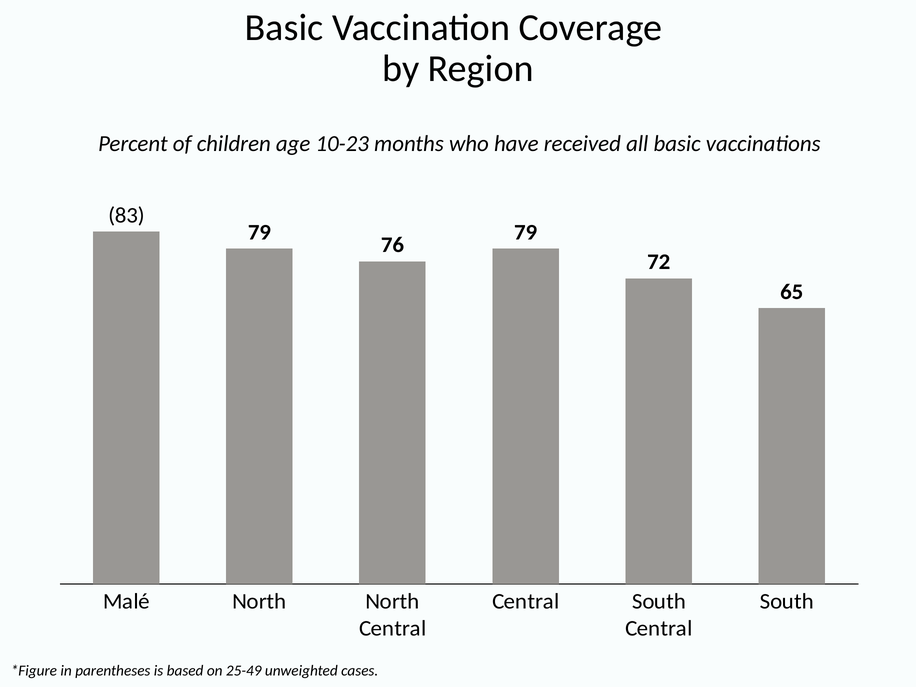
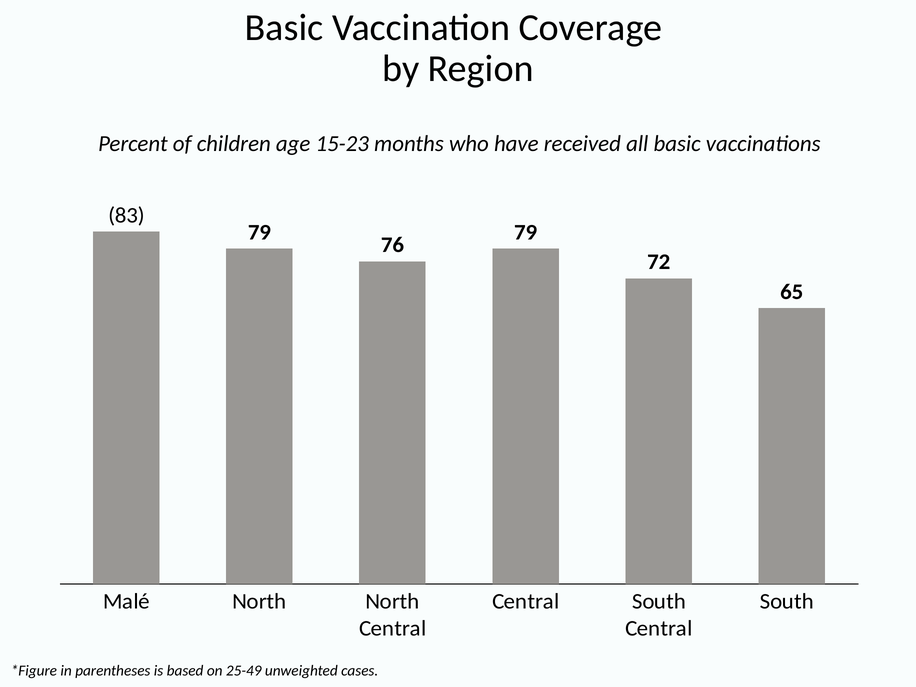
10-23: 10-23 -> 15-23
